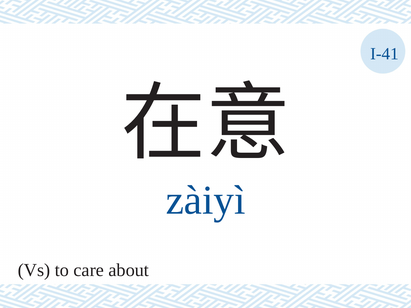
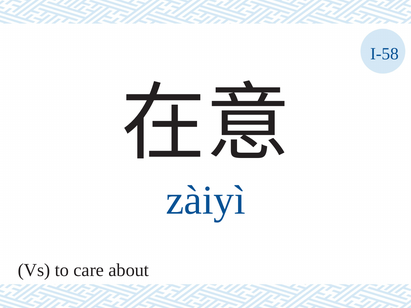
I-41: I-41 -> I-58
